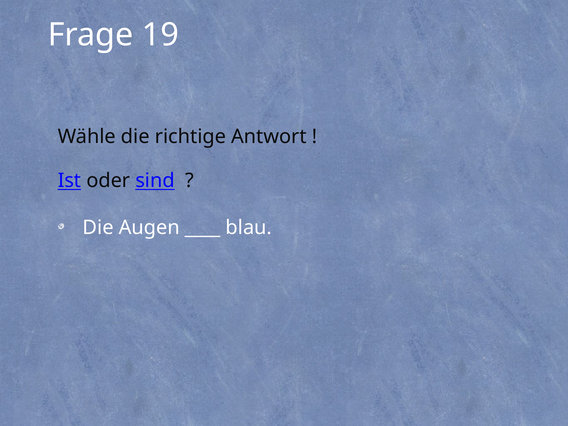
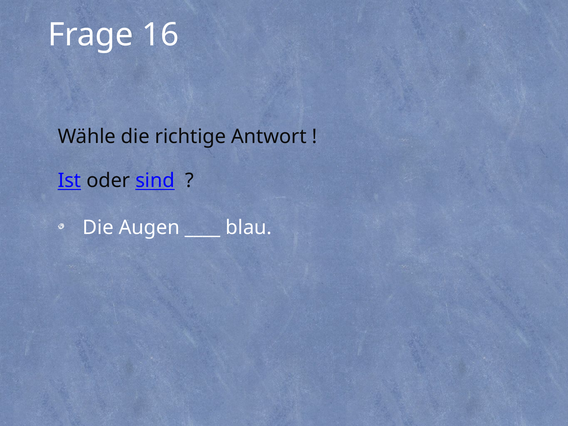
19: 19 -> 16
